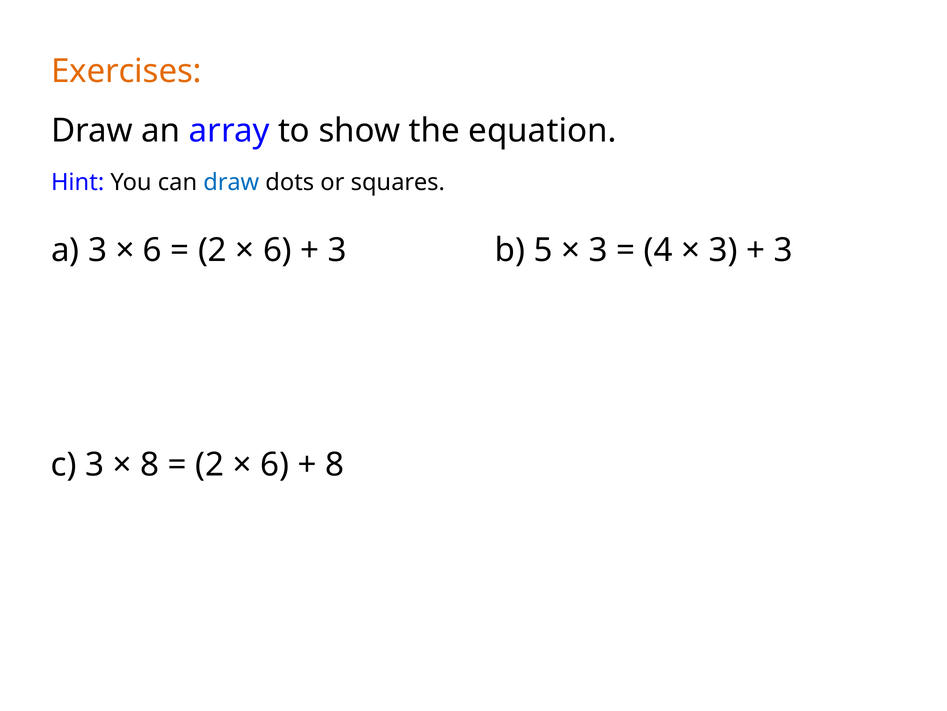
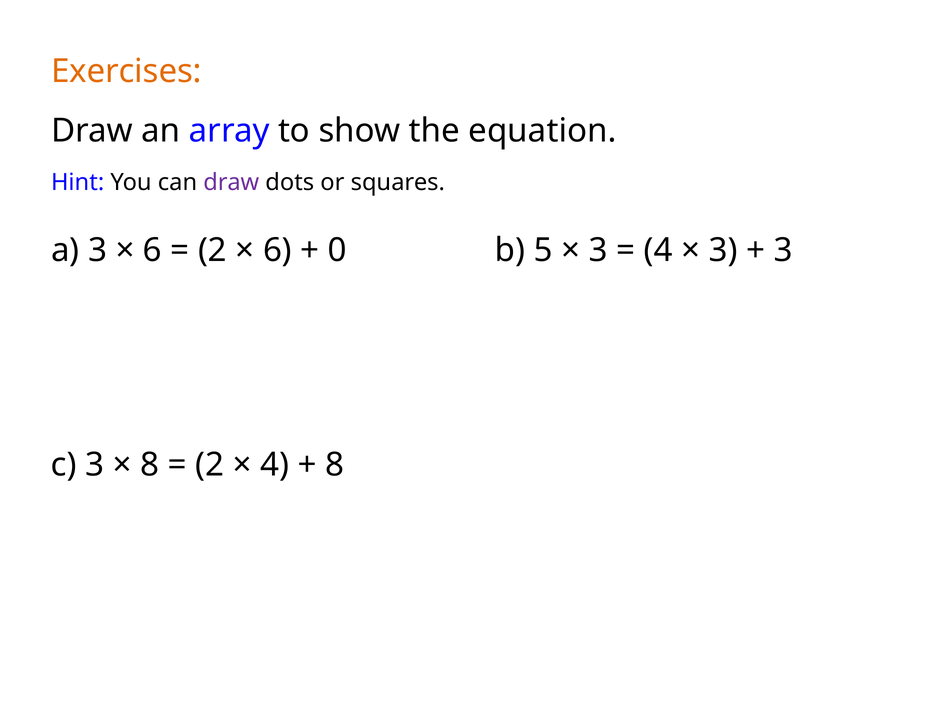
draw at (231, 182) colour: blue -> purple
3 at (337, 250): 3 -> 0
6 at (275, 464): 6 -> 4
